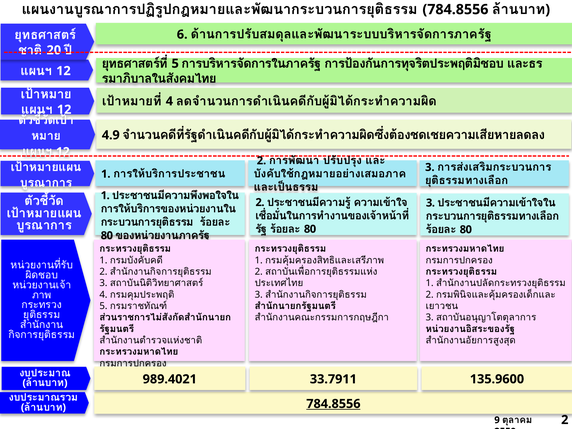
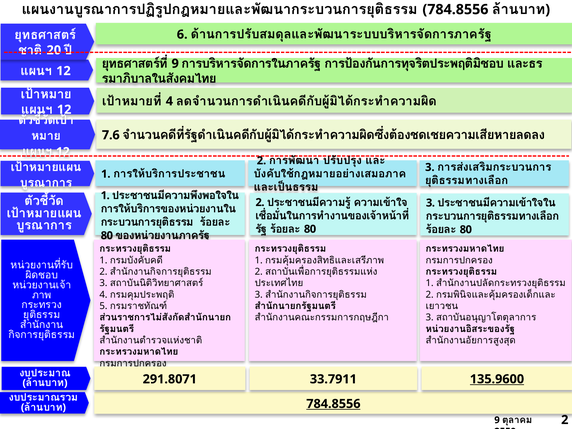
5 at (175, 64): 5 -> 9
4.9: 4.9 -> 7.6
989.4021: 989.4021 -> 291.8071
135.9600 underline: none -> present
